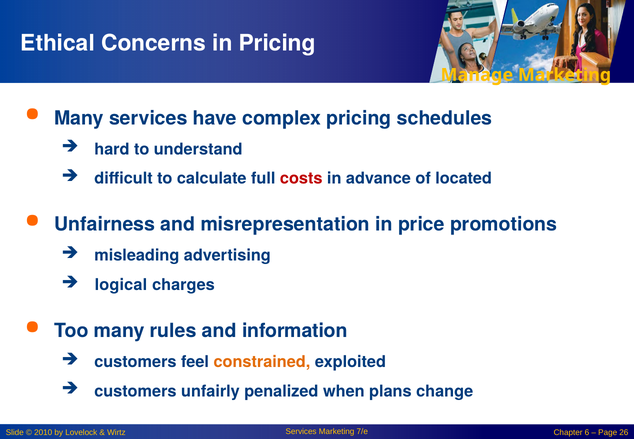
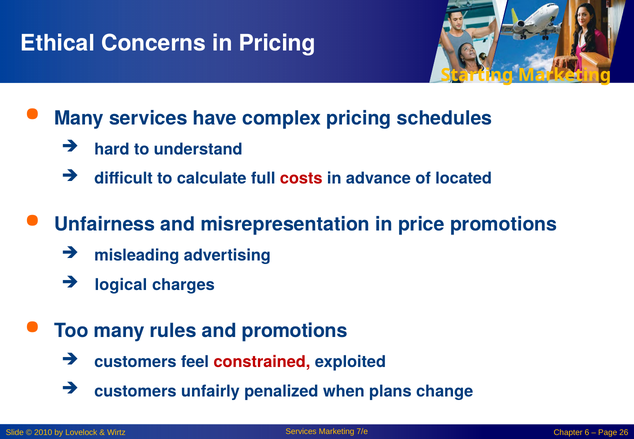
Manage: Manage -> Starting
and information: information -> promotions
constrained colour: orange -> red
